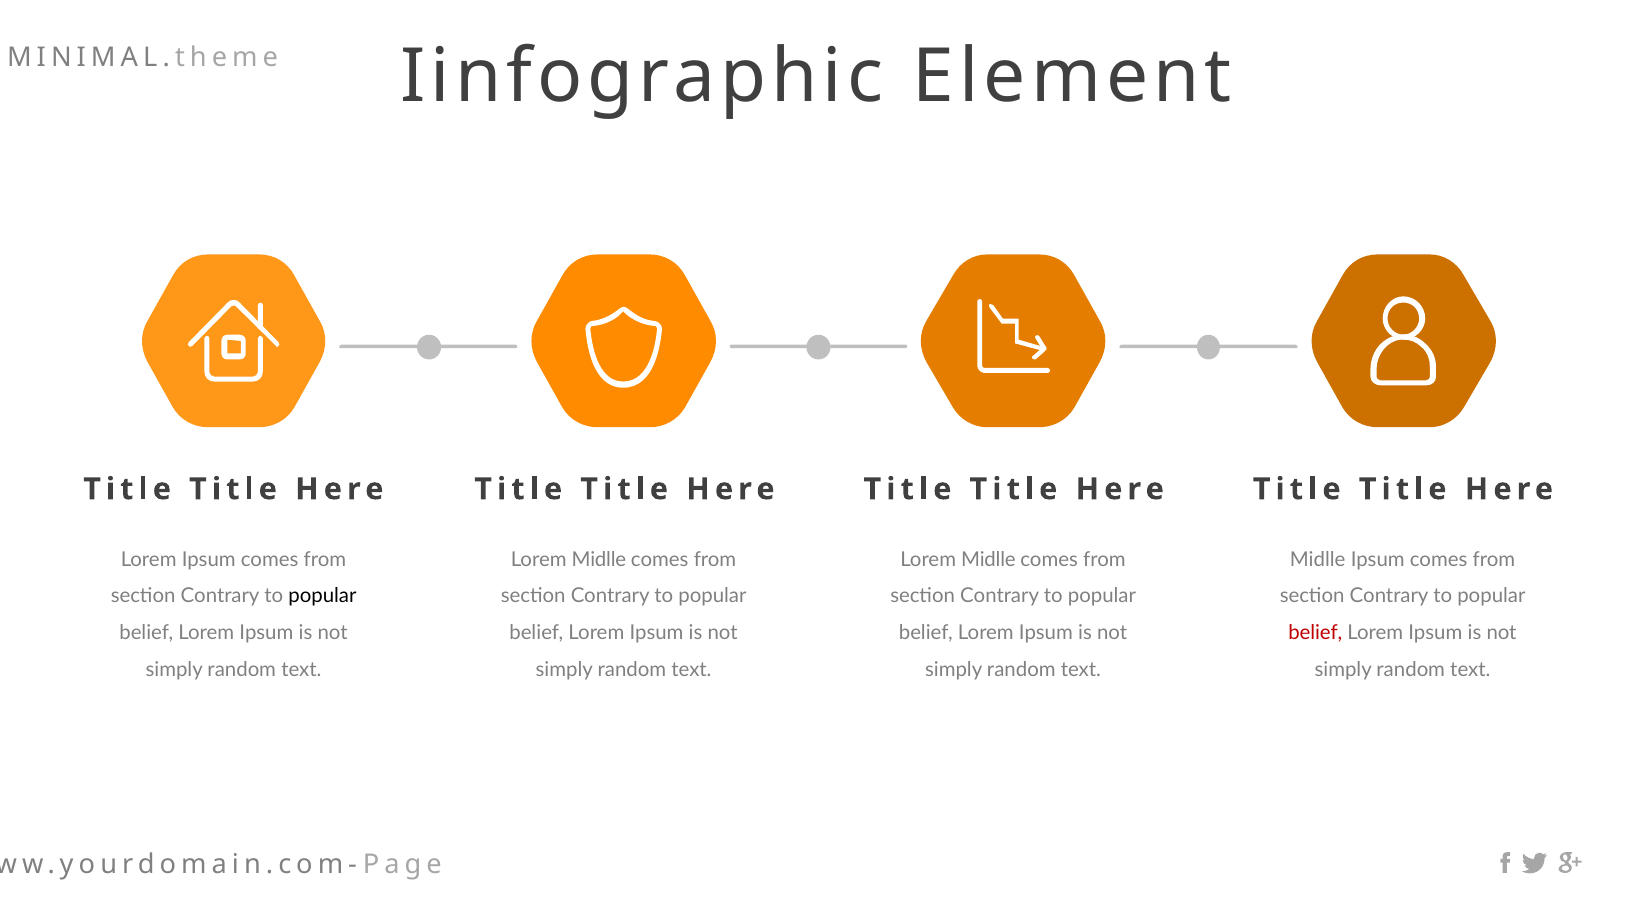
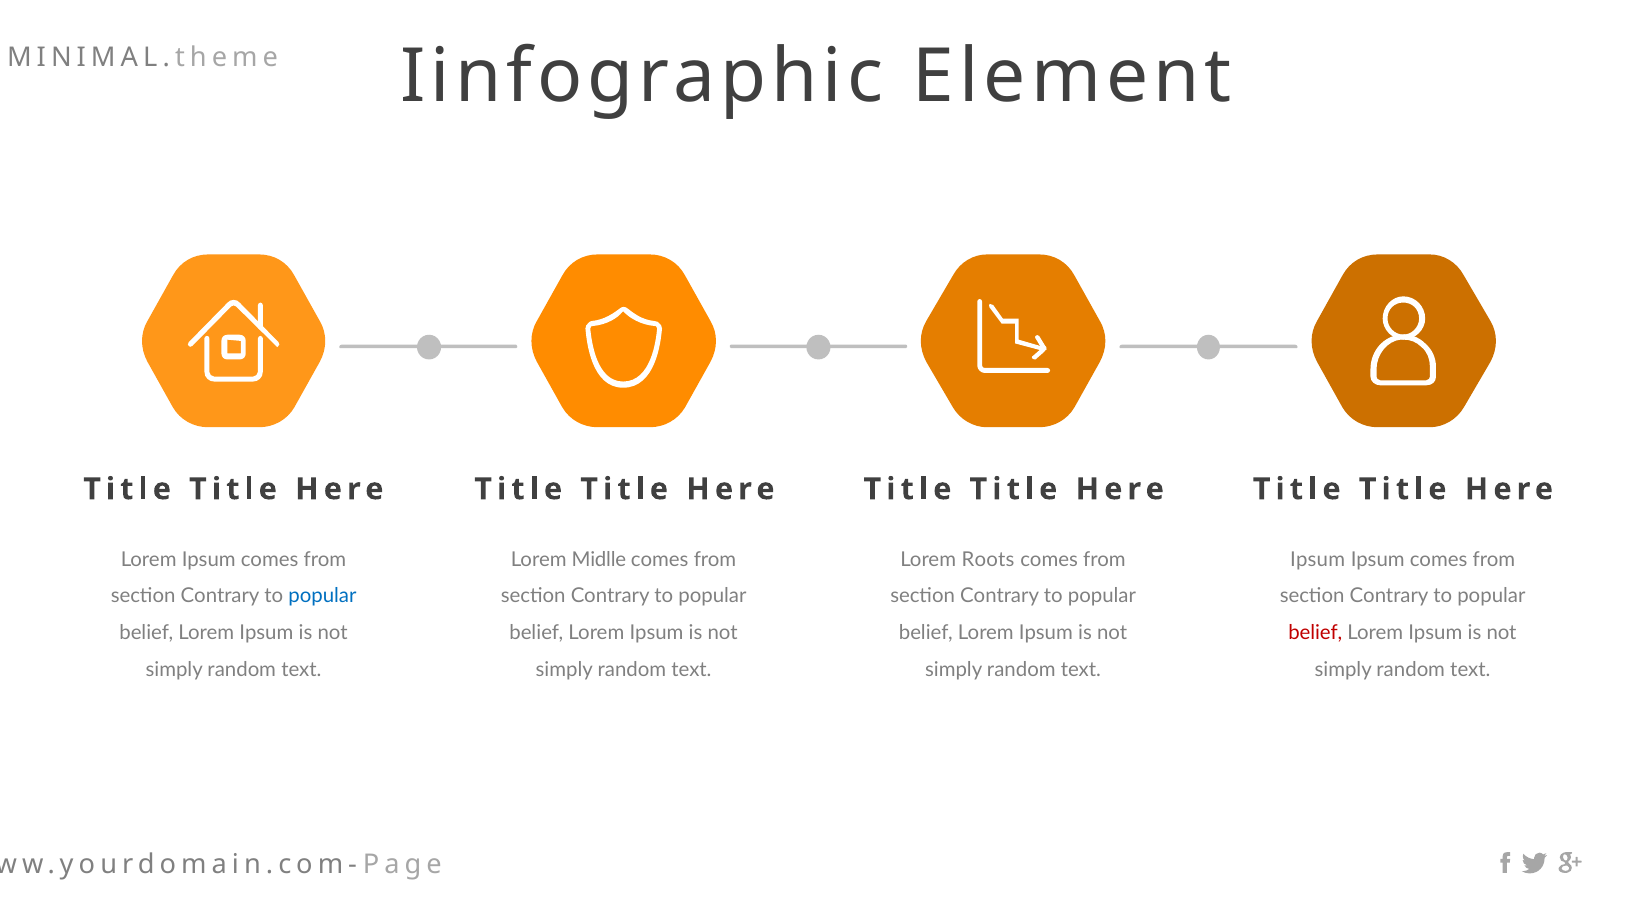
Midlle at (988, 559): Midlle -> Roots
Midlle at (1318, 559): Midlle -> Ipsum
popular at (322, 596) colour: black -> blue
